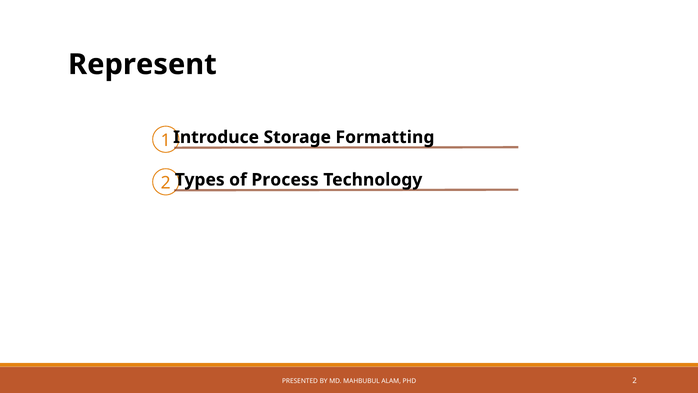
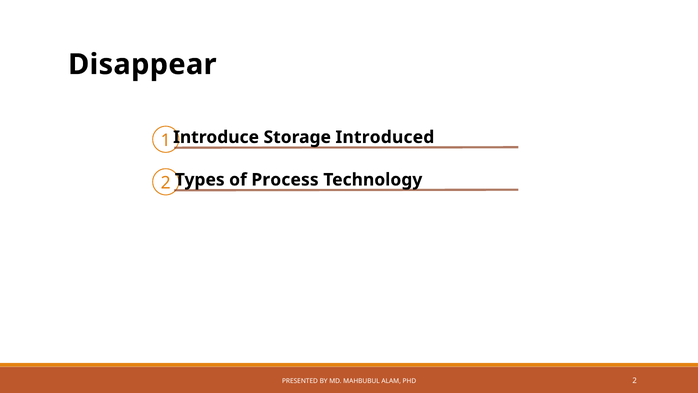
Represent: Represent -> Disappear
Formatting: Formatting -> Introduced
